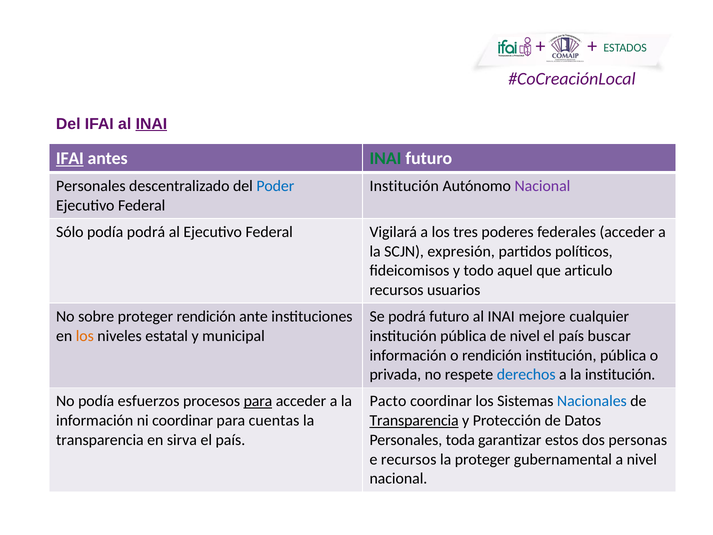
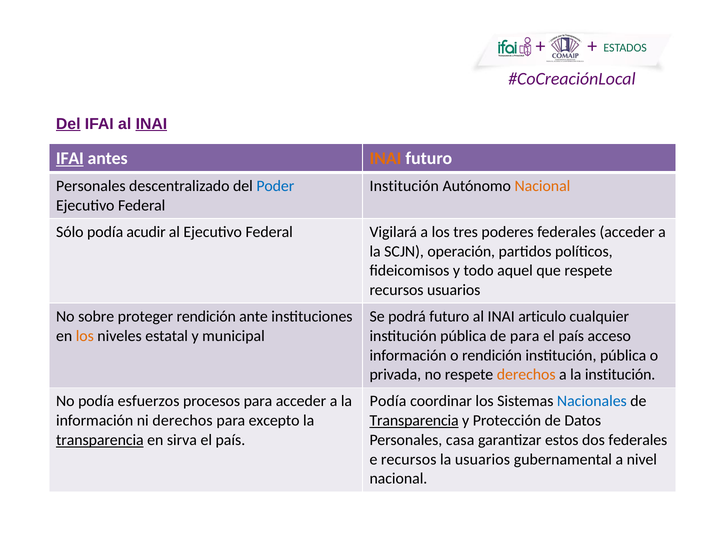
Del at (68, 124) underline: none -> present
INAI at (385, 158) colour: green -> orange
Nacional at (542, 186) colour: purple -> orange
podía podrá: podrá -> acudir
expresión: expresión -> operación
que articulo: articulo -> respete
mejore: mejore -> articulo
de nivel: nivel -> para
buscar: buscar -> acceso
derechos at (526, 375) colour: blue -> orange
para at (258, 401) underline: present -> none
Pacto at (388, 401): Pacto -> Podía
ni coordinar: coordinar -> derechos
cuentas: cuentas -> excepto
transparencia at (100, 440) underline: none -> present
toda: toda -> casa
dos personas: personas -> federales
la proteger: proteger -> usuarios
